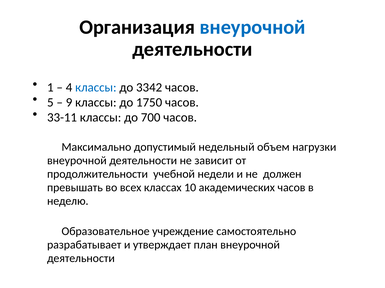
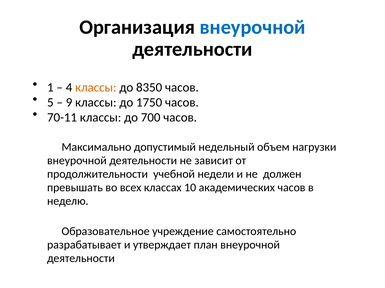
классы at (96, 88) colour: blue -> orange
3342: 3342 -> 8350
33-11: 33-11 -> 70-11
